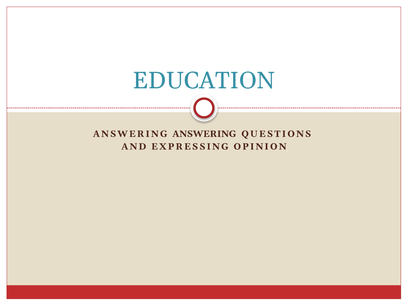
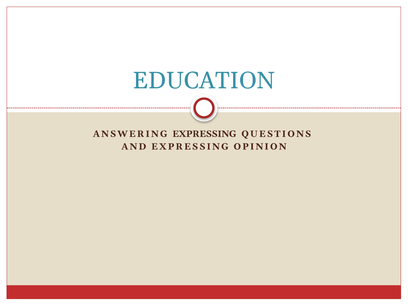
ANSWERING ANSWERING: ANSWERING -> EXPRESSING
